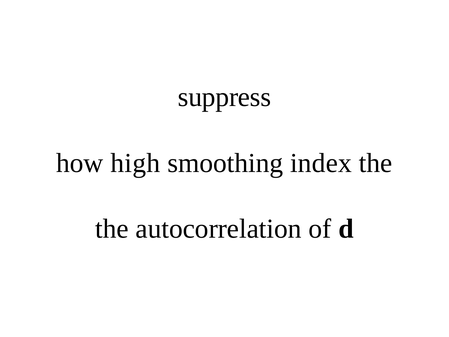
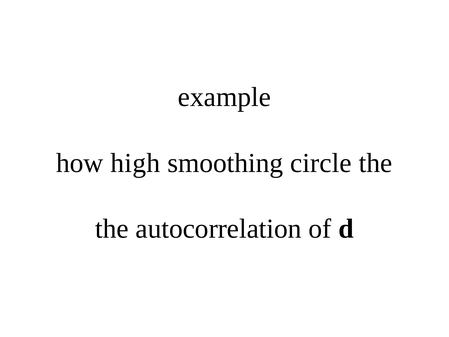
suppress: suppress -> example
index: index -> circle
